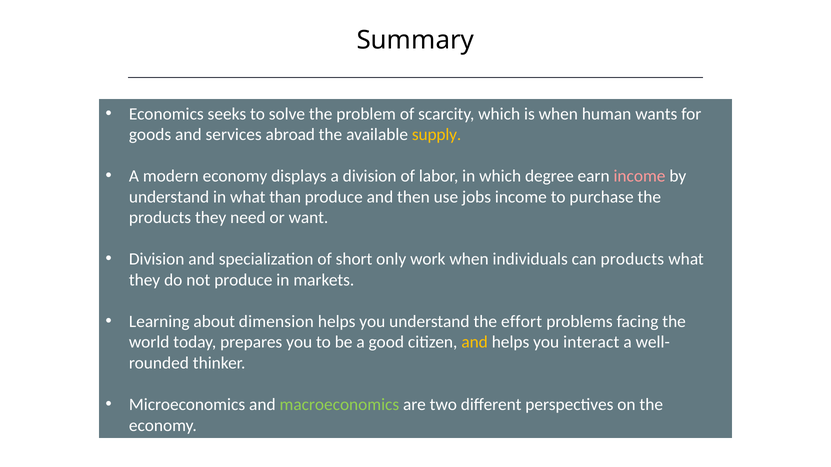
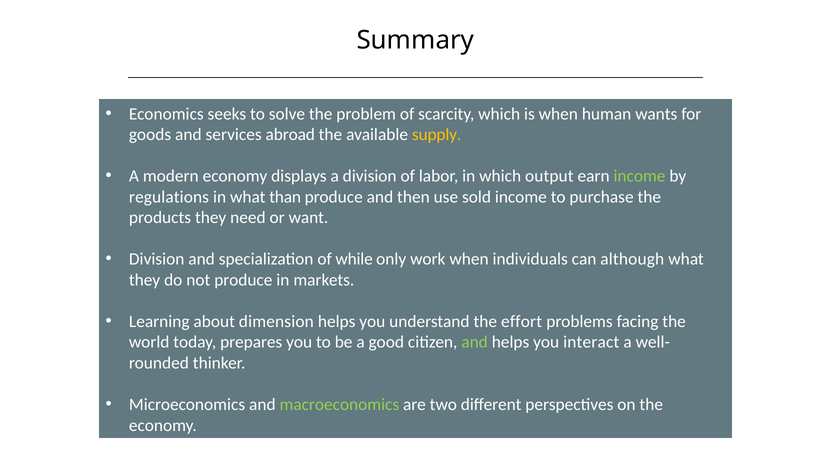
degree: degree -> output
income at (639, 176) colour: pink -> light green
understand at (169, 197): understand -> regulations
jobs: jobs -> sold
short: short -> while
can products: products -> although
and at (475, 343) colour: yellow -> light green
